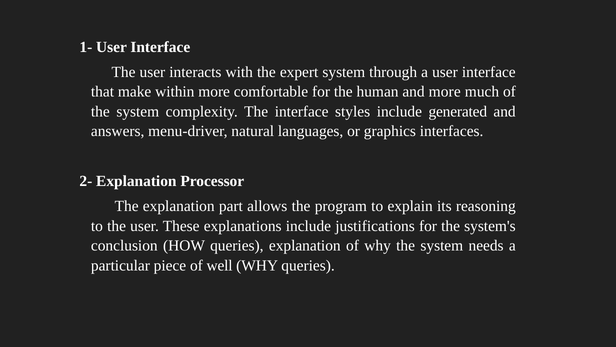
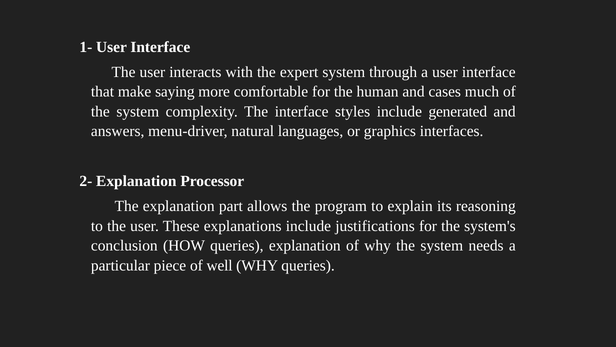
within: within -> saying
and more: more -> cases
